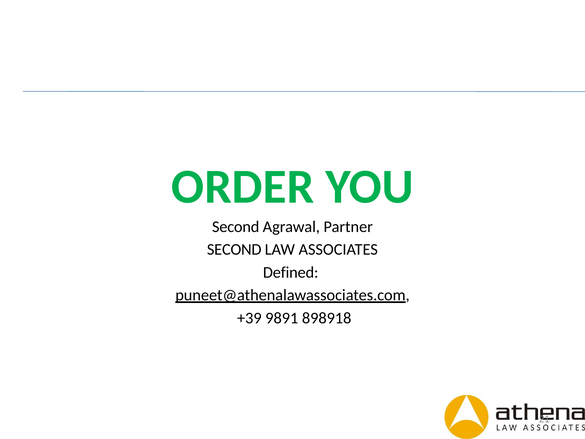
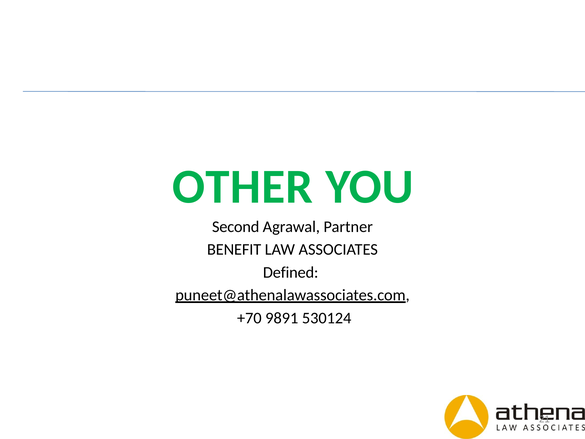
ORDER: ORDER -> OTHER
SECOND at (234, 249): SECOND -> BENEFIT
+39: +39 -> +70
898918: 898918 -> 530124
